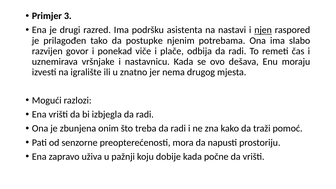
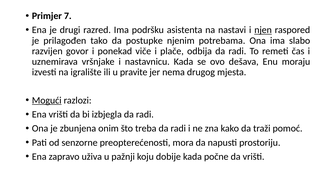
3: 3 -> 7
znatno: znatno -> pravite
Mogući underline: none -> present
